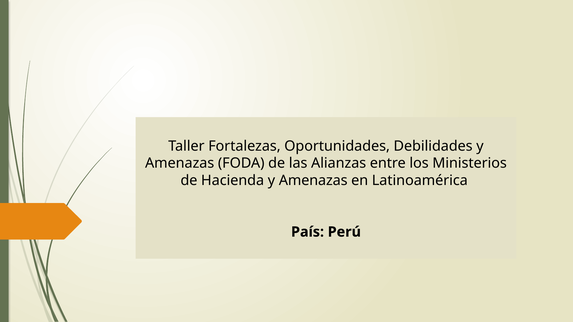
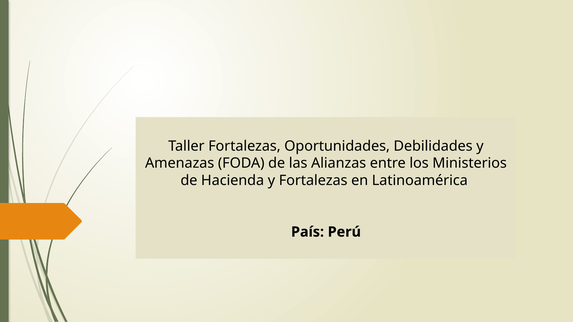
Hacienda y Amenazas: Amenazas -> Fortalezas
